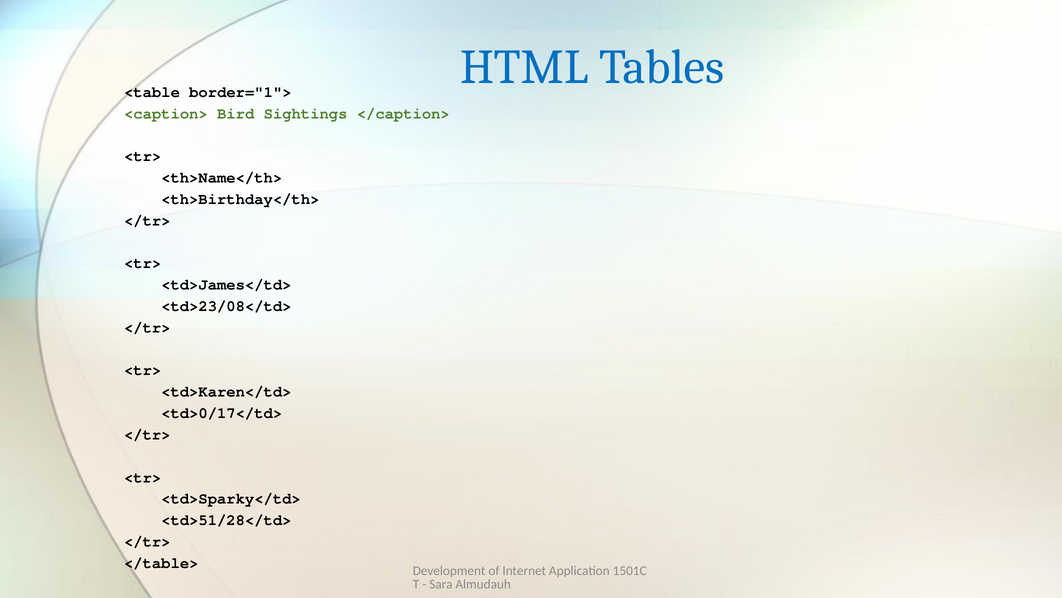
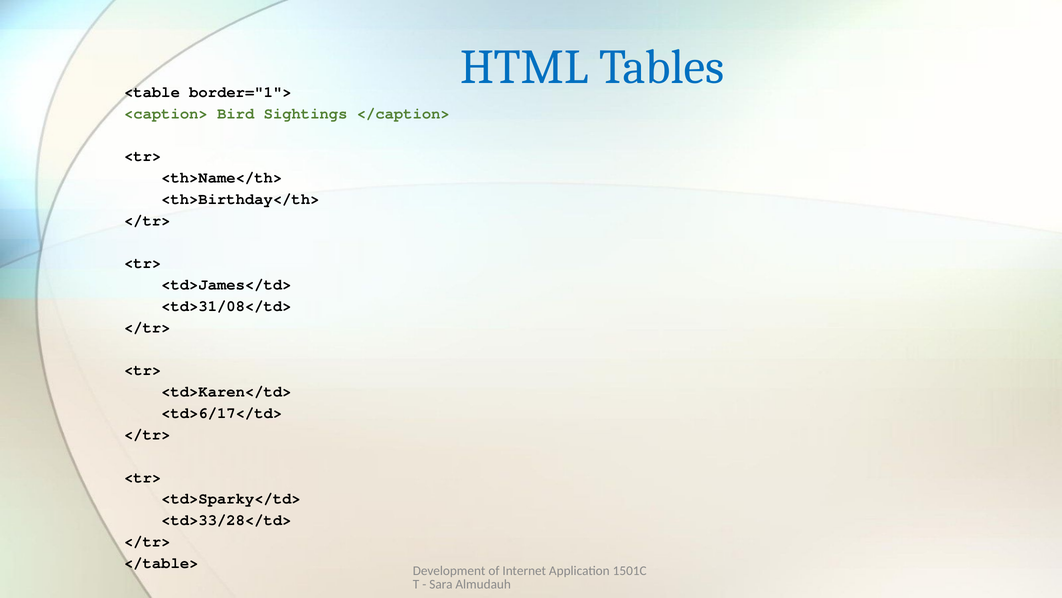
<td>23/08</td>: <td>23/08</td> -> <td>31/08</td>
<td>0/17</td>: <td>0/17</td> -> <td>6/17</td>
<td>51/28</td>: <td>51/28</td> -> <td>33/28</td>
